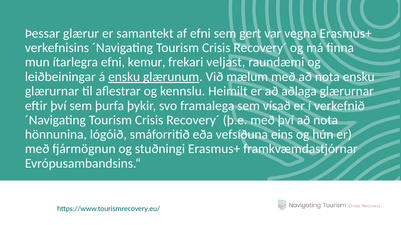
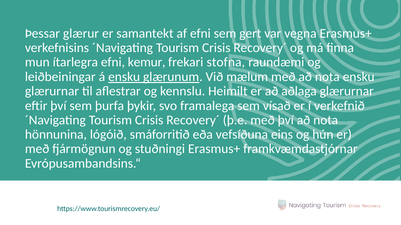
veljast: veljast -> stofna
